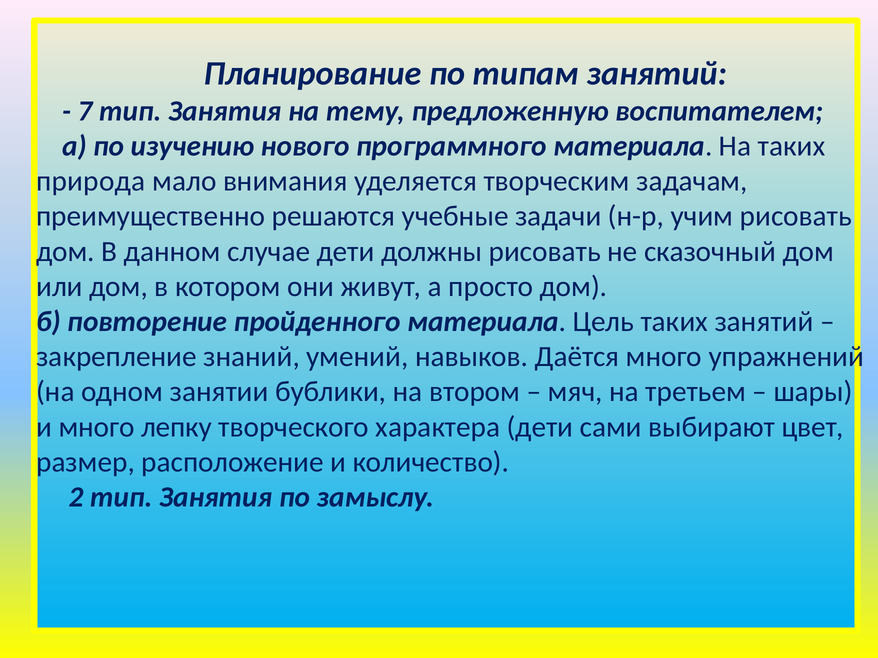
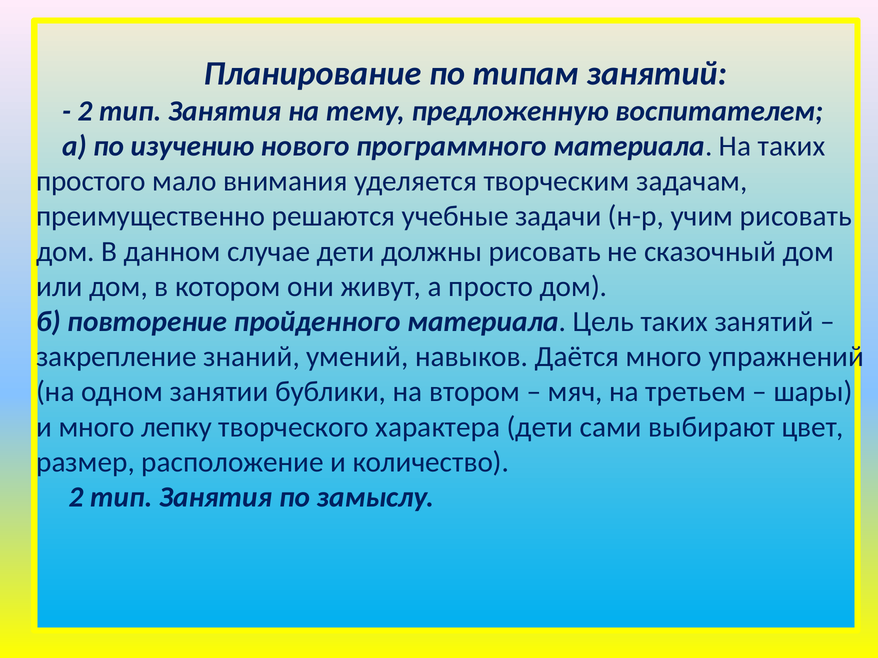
7 at (85, 111): 7 -> 2
природа: природа -> простого
